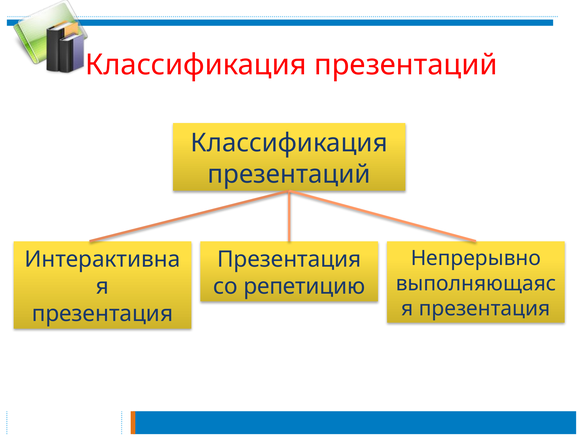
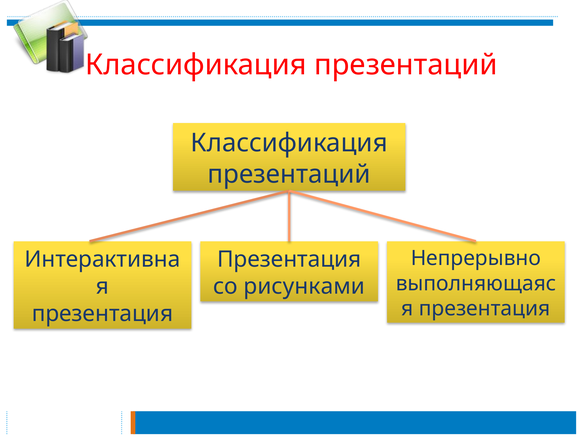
репетицию: репетицию -> рисунками
